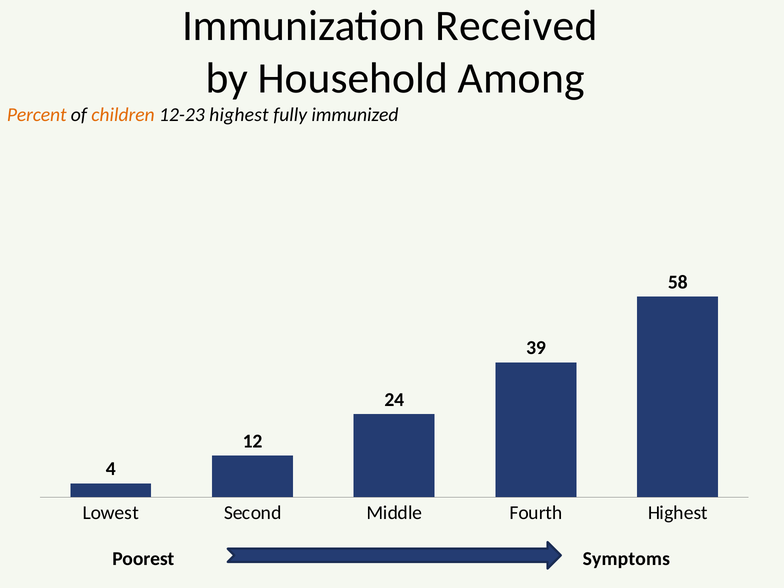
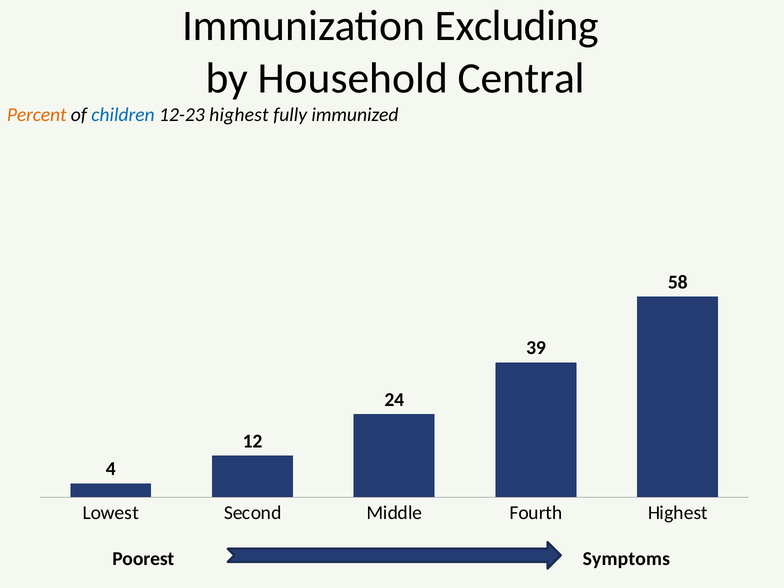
Received: Received -> Excluding
Among: Among -> Central
children colour: orange -> blue
